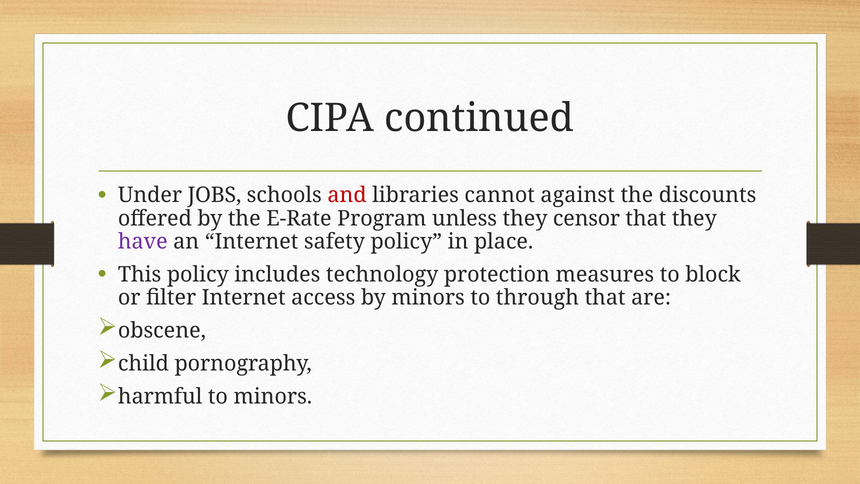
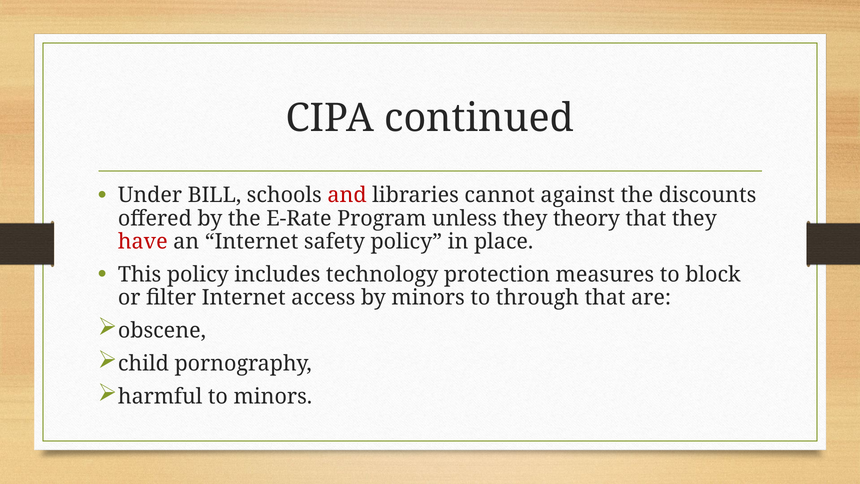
JOBS: JOBS -> BILL
censor: censor -> theory
have colour: purple -> red
